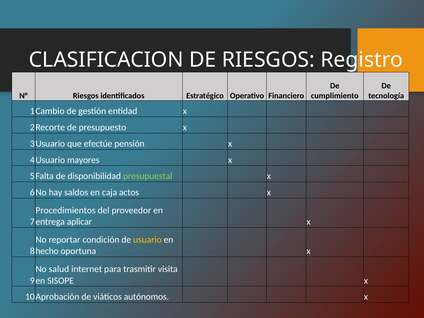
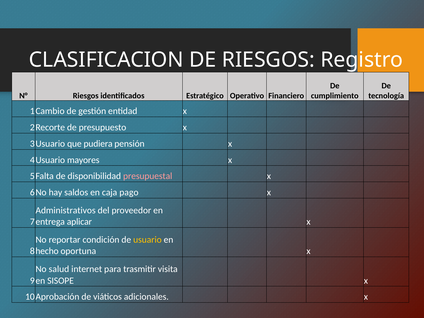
efectúe: efectúe -> pudiera
presupuestal colour: light green -> pink
actos: actos -> pago
Procedimientos: Procedimientos -> Administrativos
autónomos: autónomos -> adicionales
